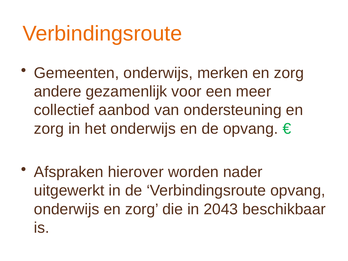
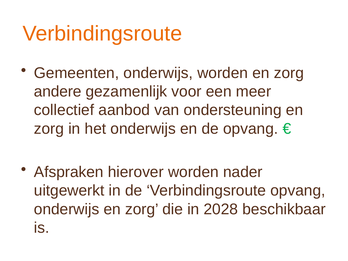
onderwijs merken: merken -> worden
2043: 2043 -> 2028
